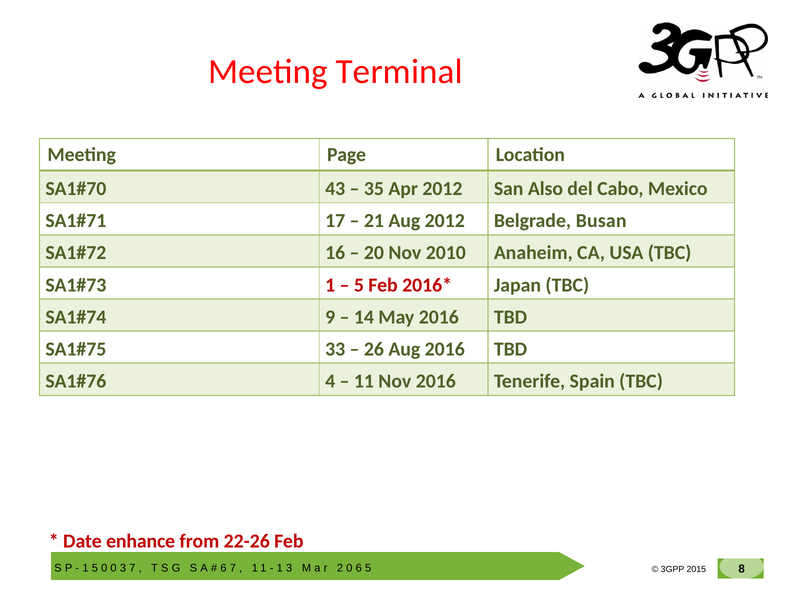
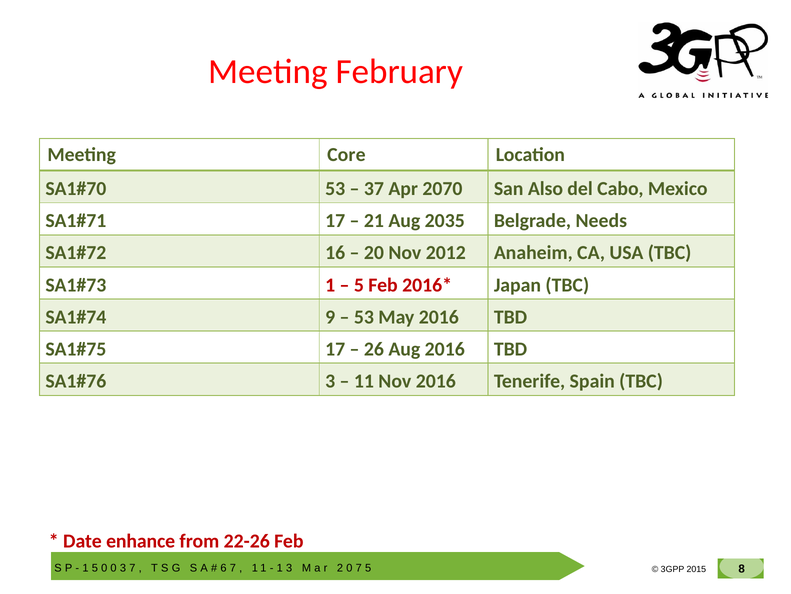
Terminal: Terminal -> February
Page: Page -> Core
43 at (335, 189): 43 -> 53
35: 35 -> 37
Apr 2012: 2012 -> 2070
Aug 2012: 2012 -> 2035
Busan: Busan -> Needs
Nov 2010: 2010 -> 2012
14 at (364, 317): 14 -> 53
33 at (335, 349): 33 -> 17
4 at (330, 381): 4 -> 3
6 at (359, 567): 6 -> 7
